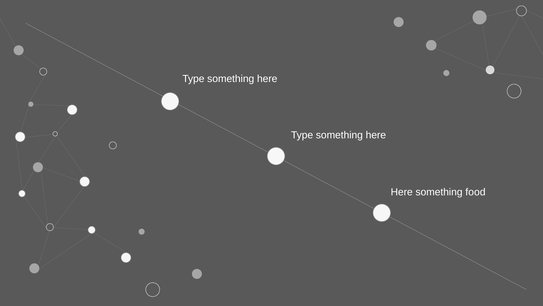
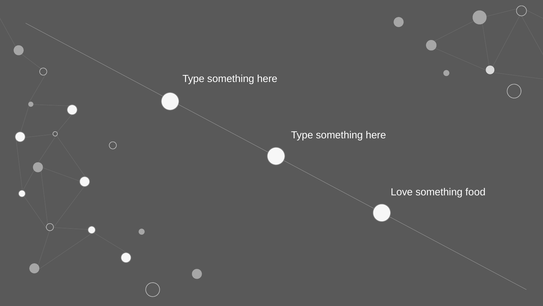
Here at (402, 192): Here -> Love
